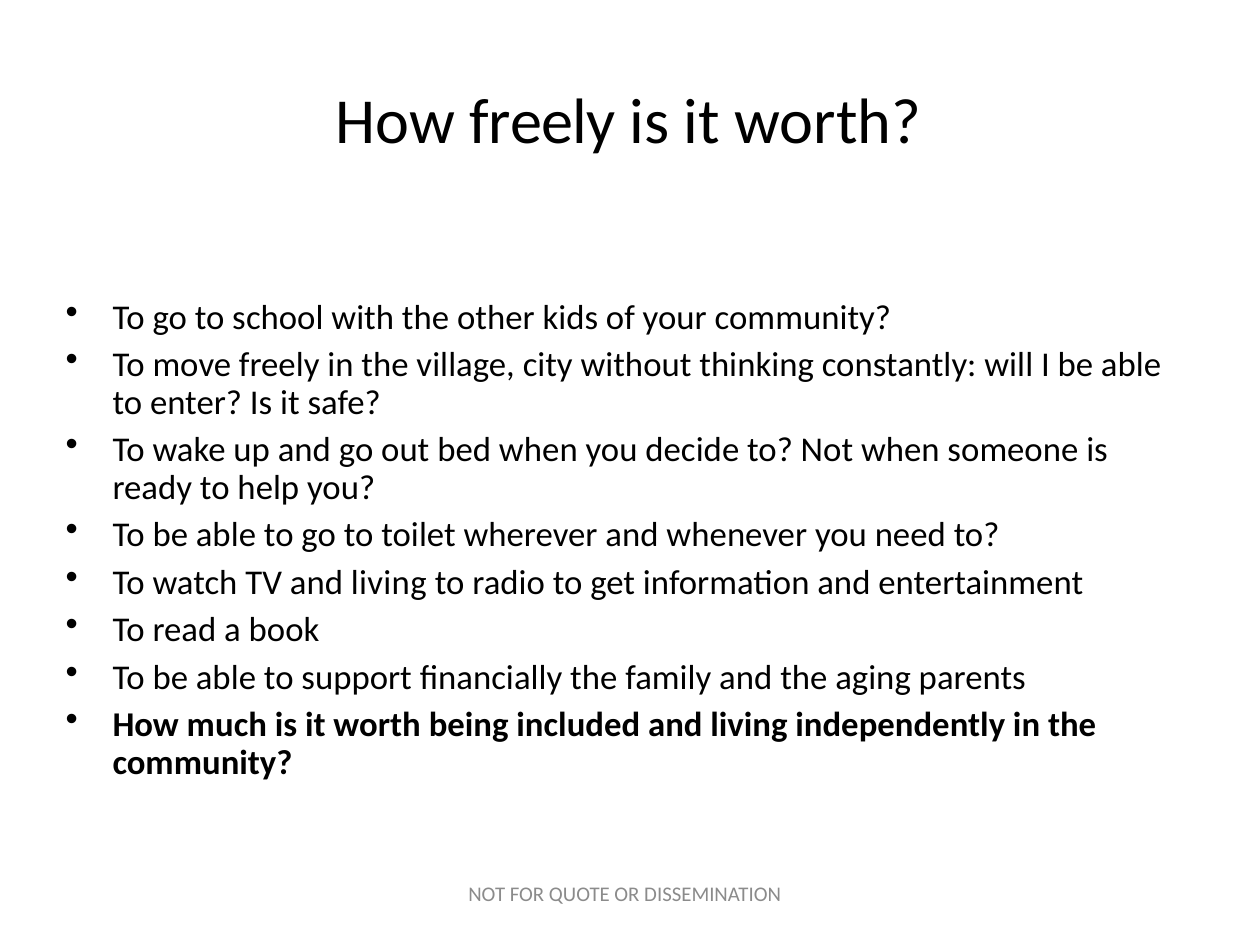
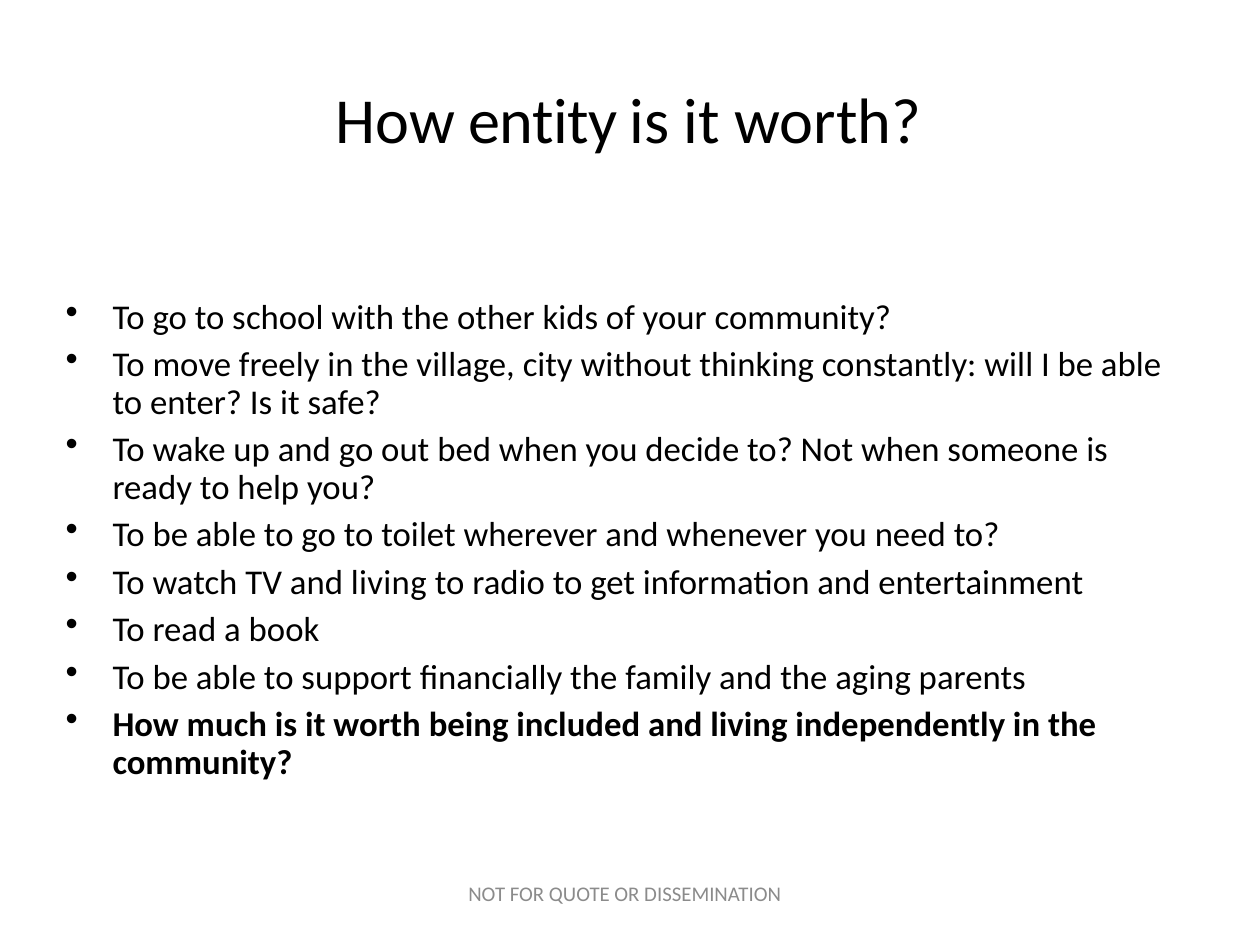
How freely: freely -> entity
